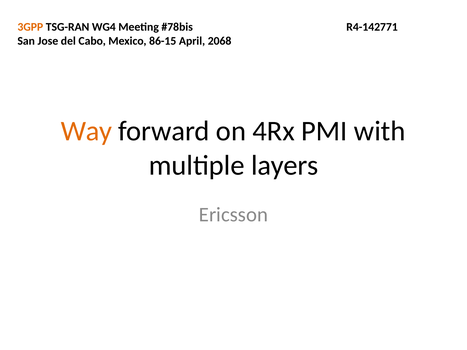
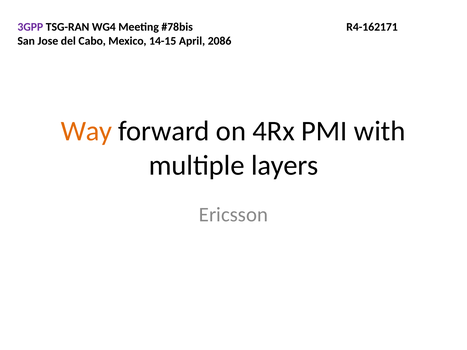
3GPP colour: orange -> purple
R4-142771: R4-142771 -> R4-162171
86-15: 86-15 -> 14-15
2068: 2068 -> 2086
